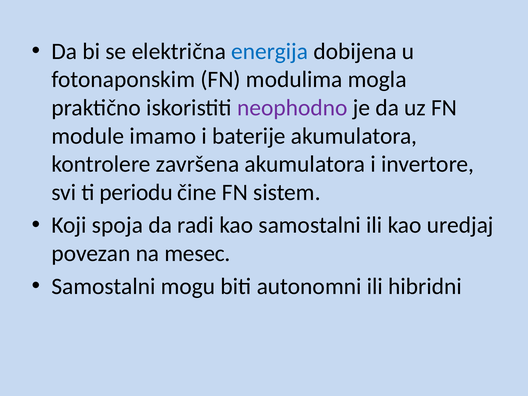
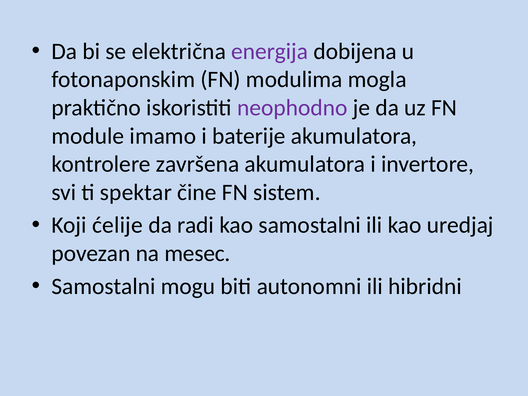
energija colour: blue -> purple
periodu: periodu -> spektar
spoja: spoja -> ćelije
